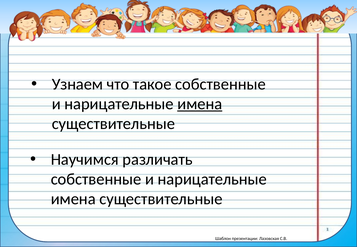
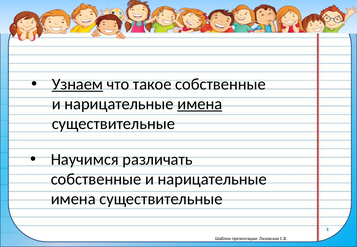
Узнаем underline: none -> present
